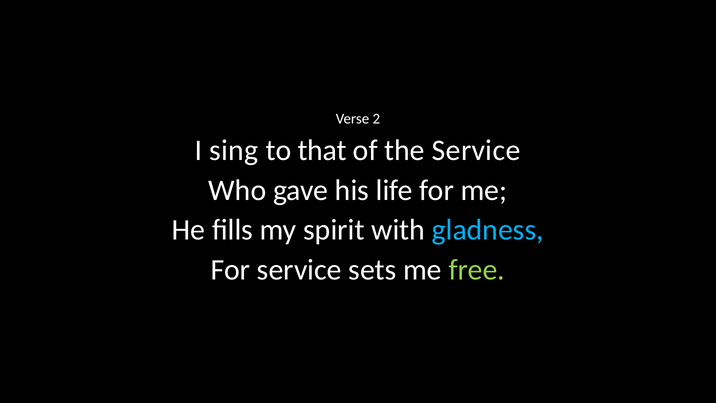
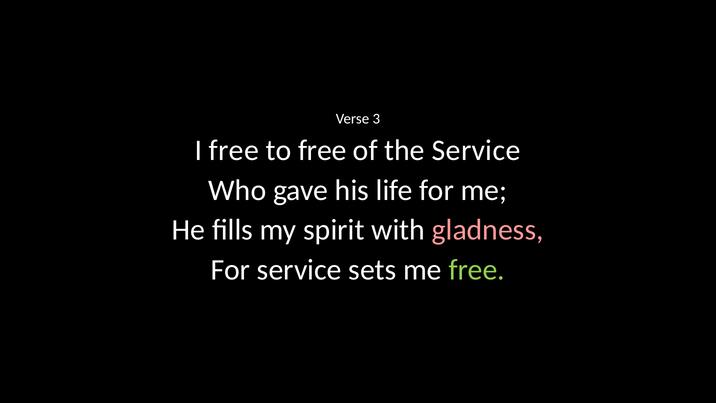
2: 2 -> 3
I sing: sing -> free
to that: that -> free
gladness colour: light blue -> pink
